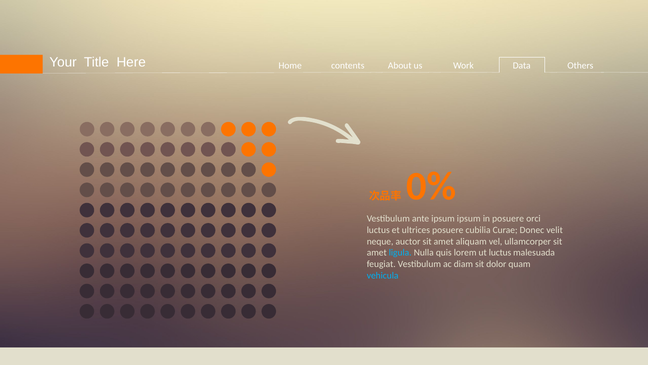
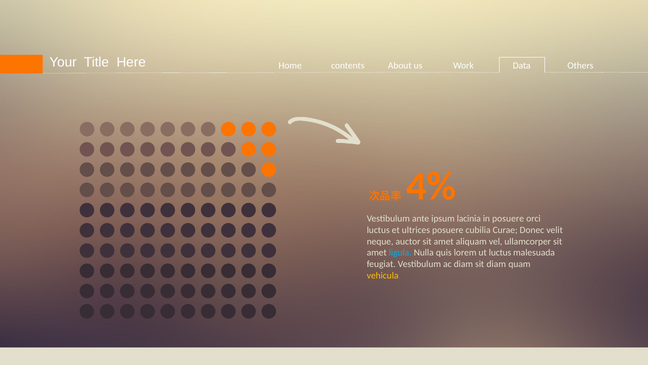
0%: 0% -> 4%
ipsum ipsum: ipsum -> lacinia
sit dolor: dolor -> diam
vehicula colour: light blue -> yellow
